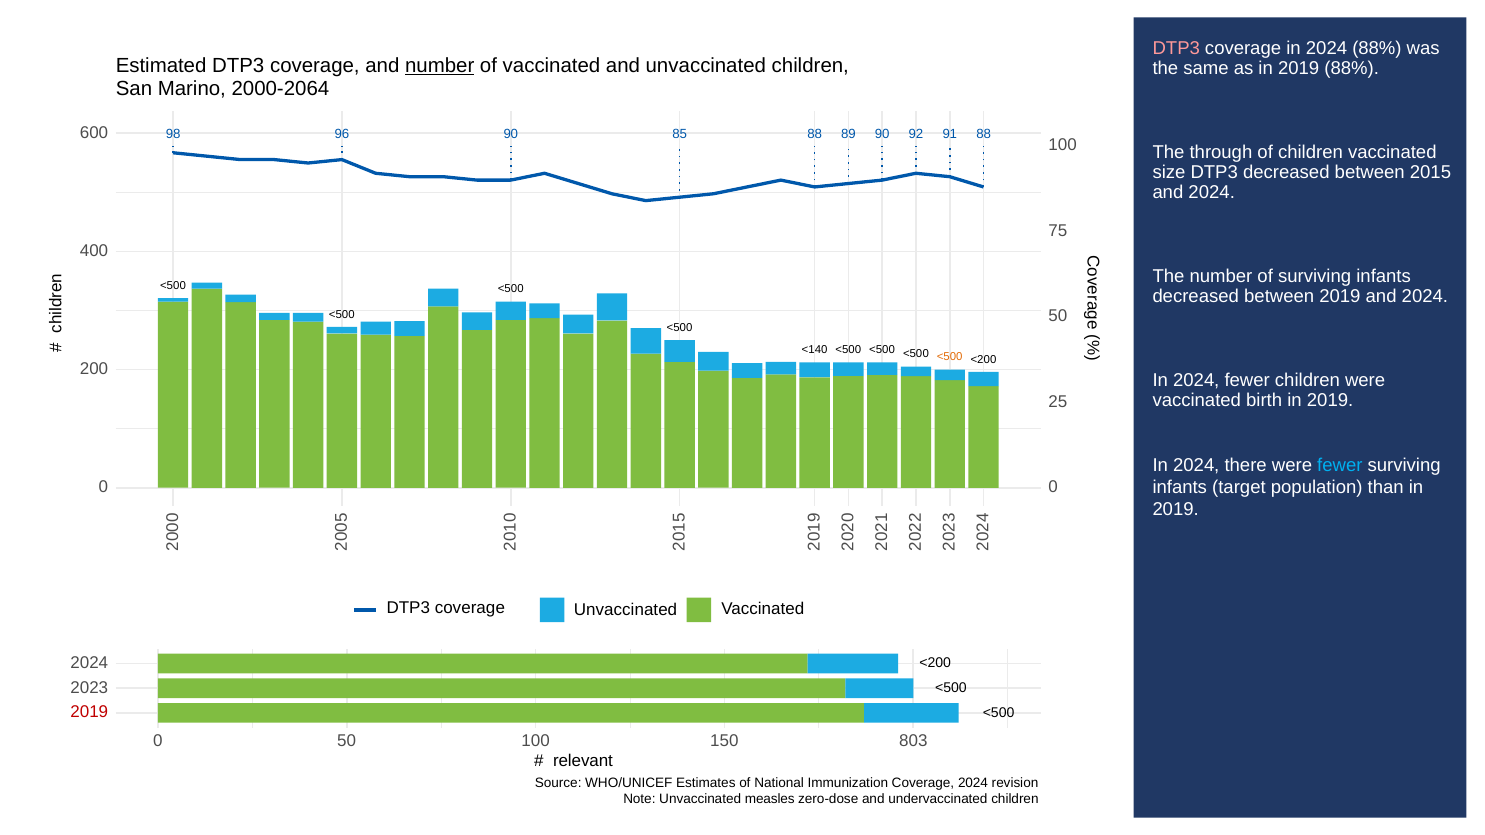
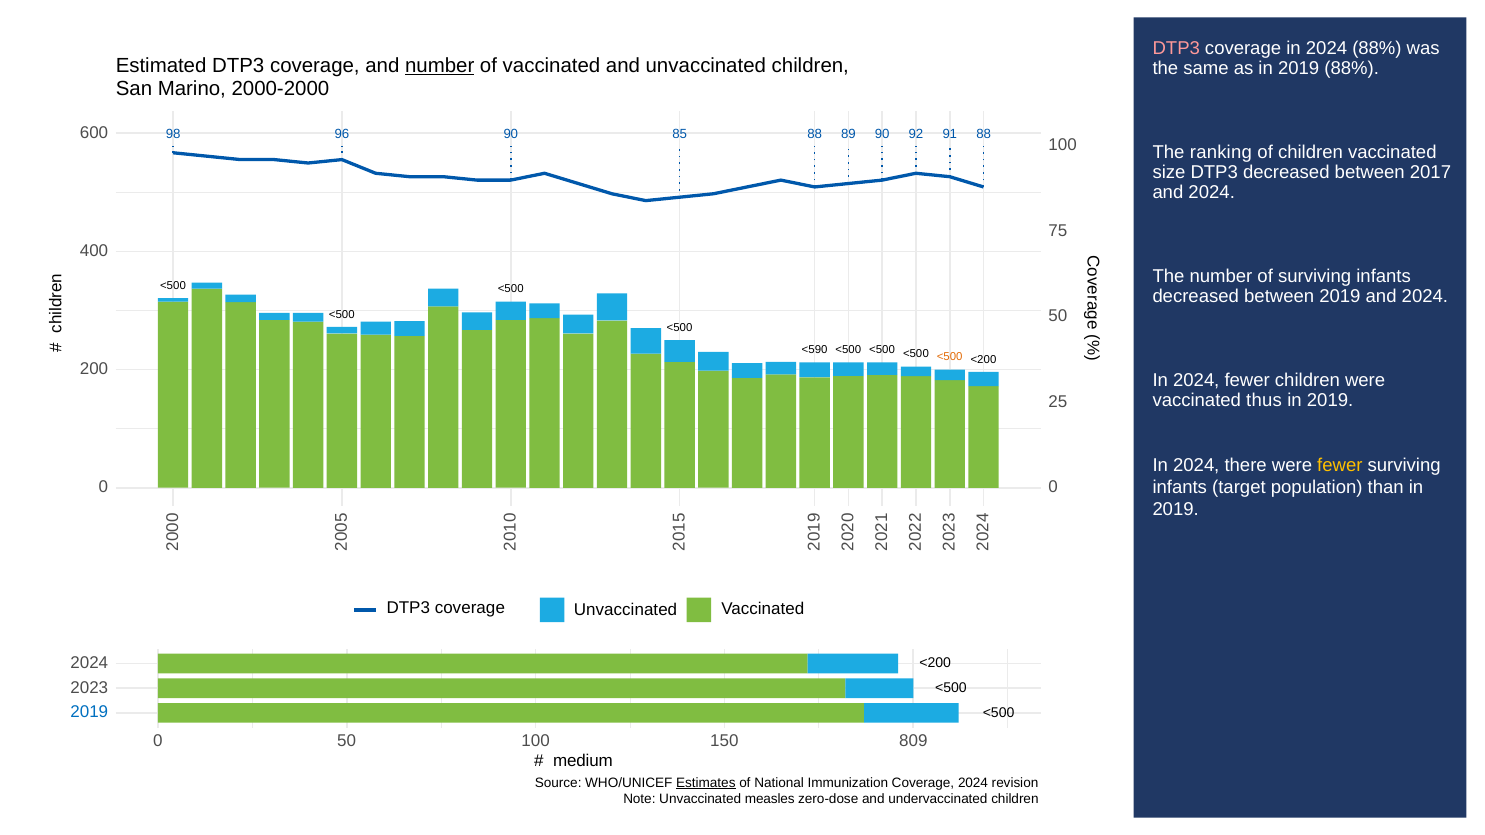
2000-2064: 2000-2064 -> 2000-2000
through: through -> ranking
2015: 2015 -> 2017
<140: <140 -> <590
birth: birth -> thus
fewer at (1340, 465) colour: light blue -> yellow
2019 at (89, 713) colour: red -> blue
803: 803 -> 809
relevant: relevant -> medium
Estimates underline: none -> present
